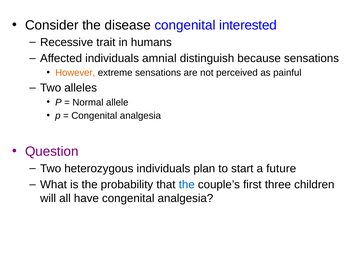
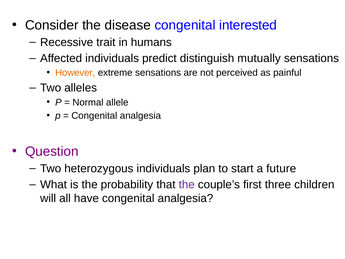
amnial: amnial -> predict
because: because -> mutually
the at (187, 184) colour: blue -> purple
